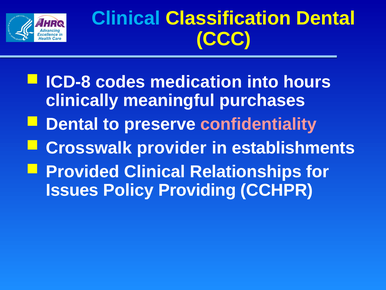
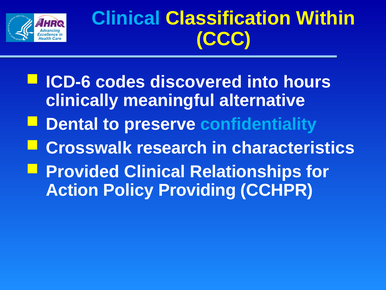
Classification Dental: Dental -> Within
ICD-8: ICD-8 -> ICD-6
medication: medication -> discovered
purchases: purchases -> alternative
confidentiality colour: pink -> light blue
provider: provider -> research
establishments: establishments -> characteristics
Issues: Issues -> Action
